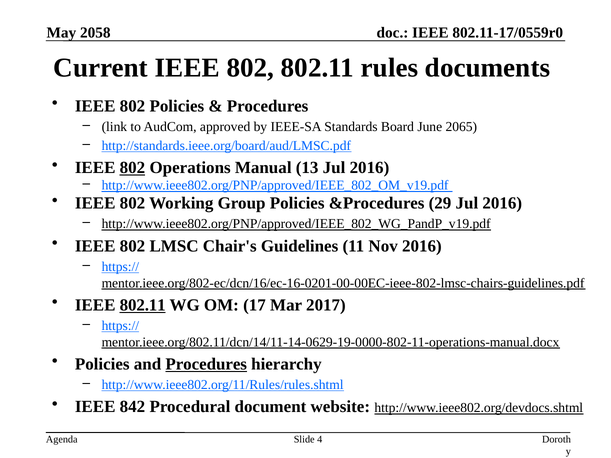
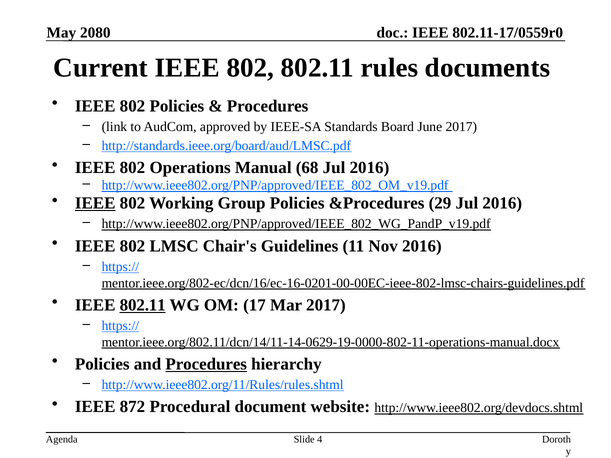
2058: 2058 -> 2080
June 2065: 2065 -> 2017
802 at (132, 168) underline: present -> none
13: 13 -> 68
IEEE at (95, 203) underline: none -> present
842: 842 -> 872
